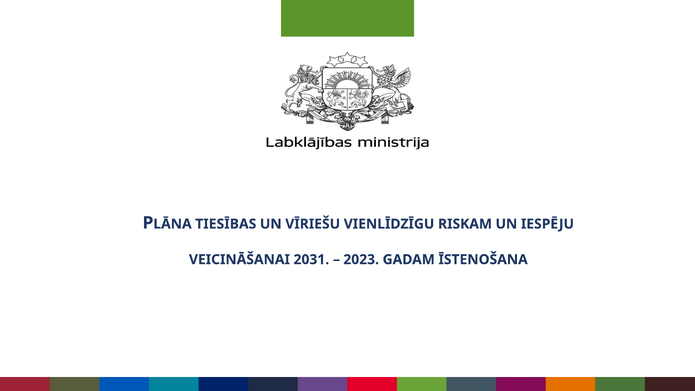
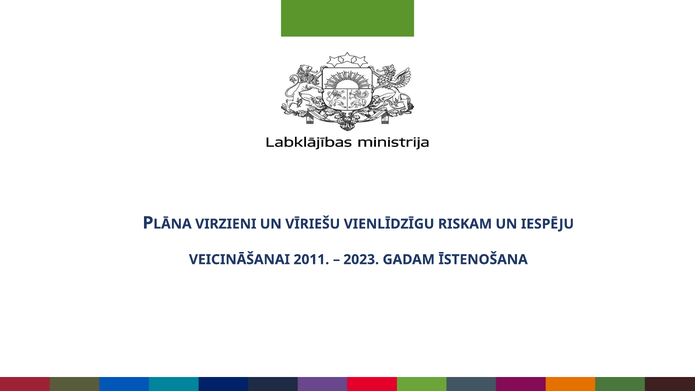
TIESĪBAS: TIESĪBAS -> VIRZIENI
2031: 2031 -> 2011
